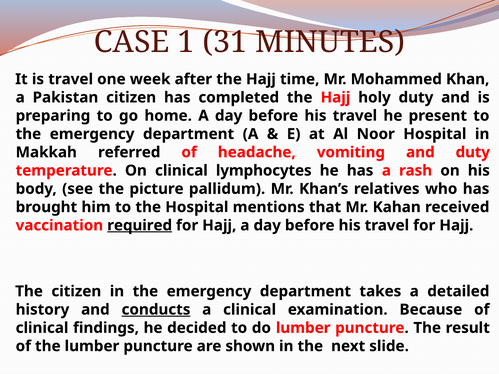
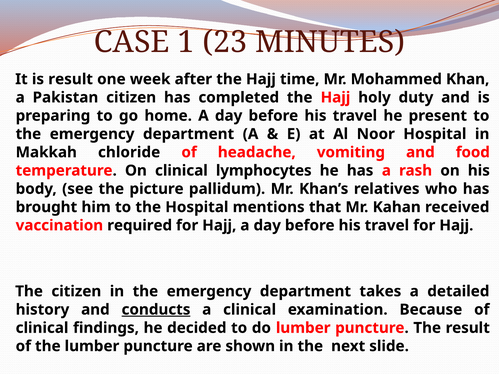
31: 31 -> 23
is travel: travel -> result
referred: referred -> chloride
and duty: duty -> food
required underline: present -> none
